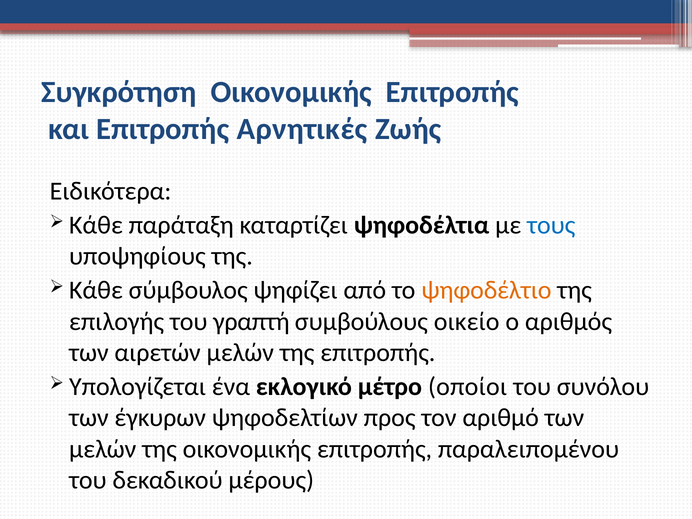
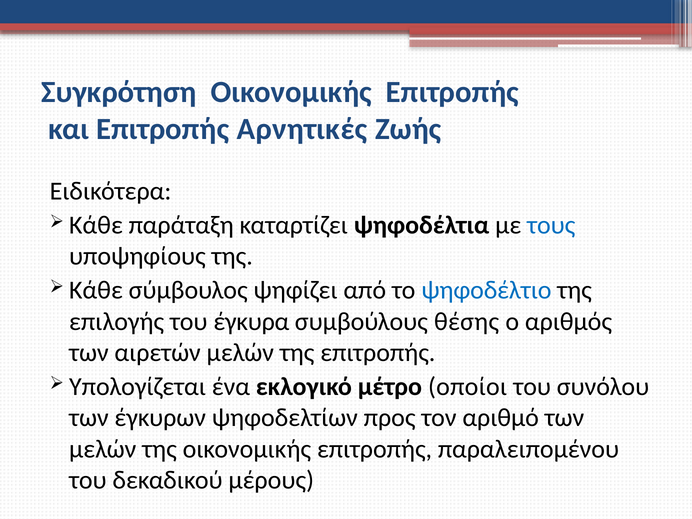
ψηφοδέλτιο colour: orange -> blue
γραπτή: γραπτή -> έγκυρα
οικείο: οικείο -> θέσης
